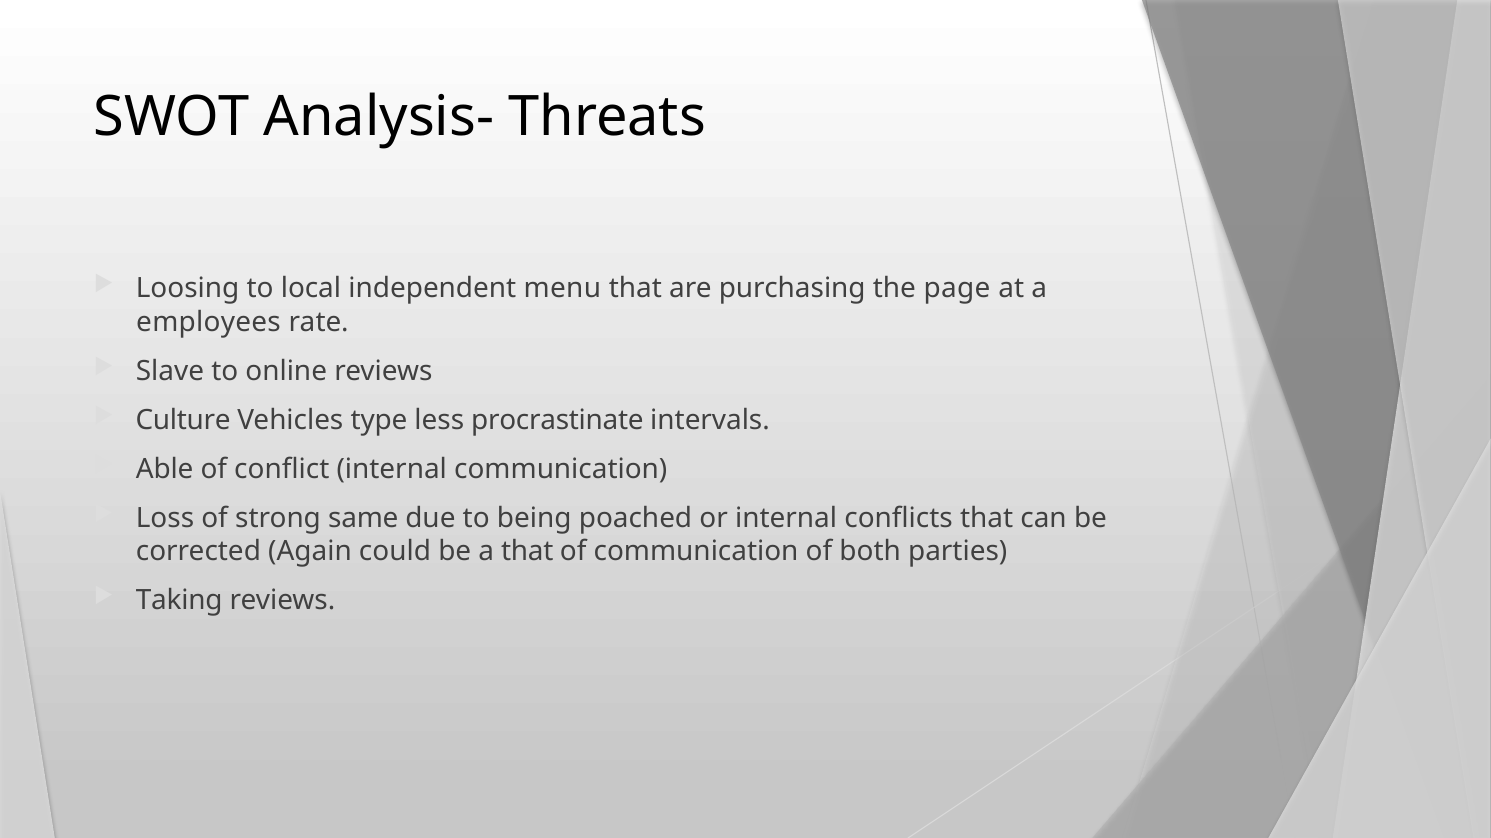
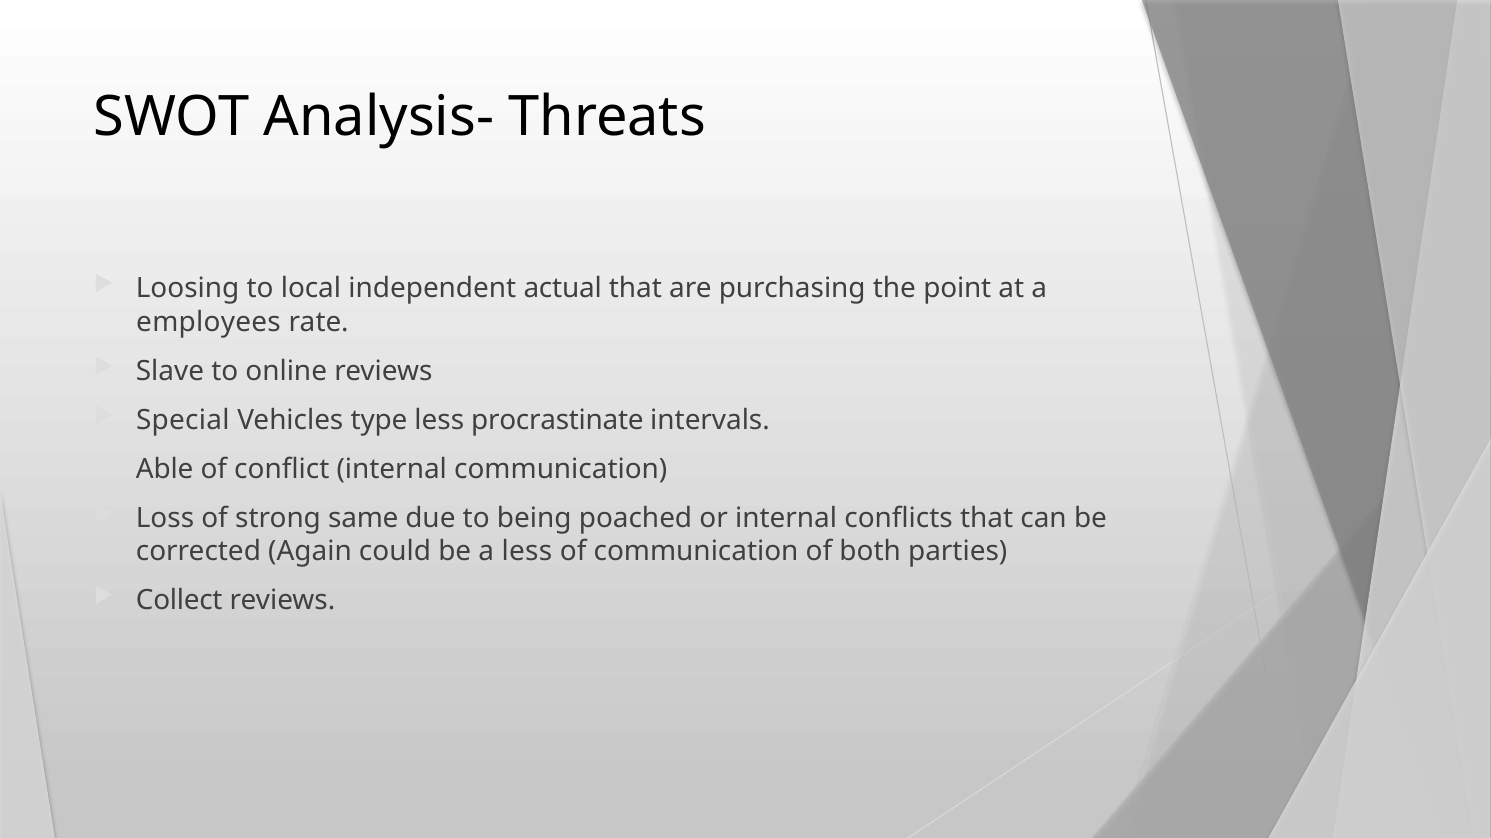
menu: menu -> actual
page: page -> point
Culture: Culture -> Special
a that: that -> less
Taking: Taking -> Collect
